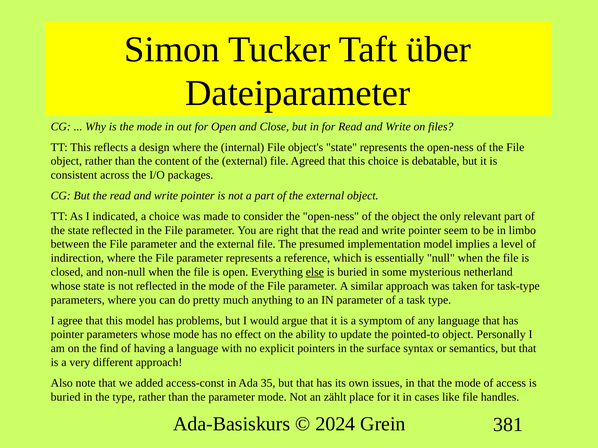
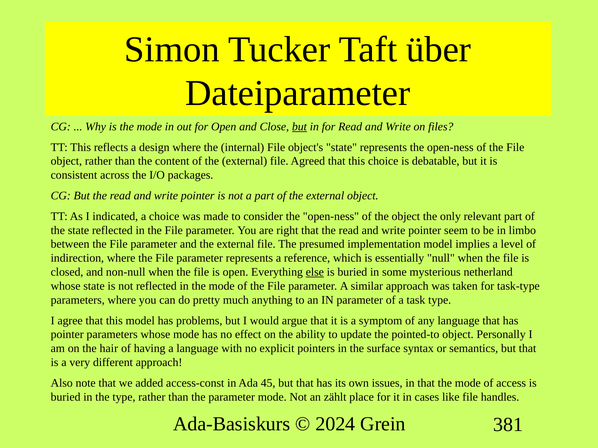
but at (299, 127) underline: none -> present
find: find -> hair
35: 35 -> 45
